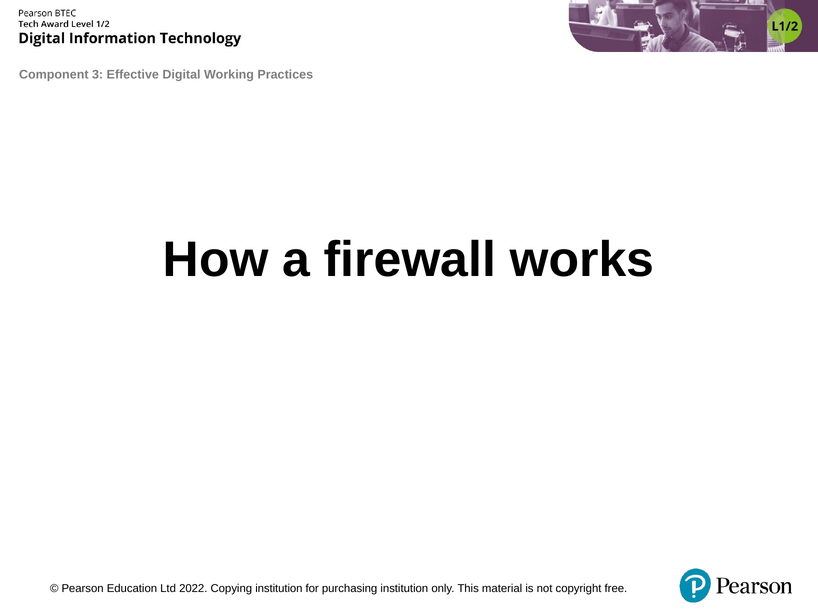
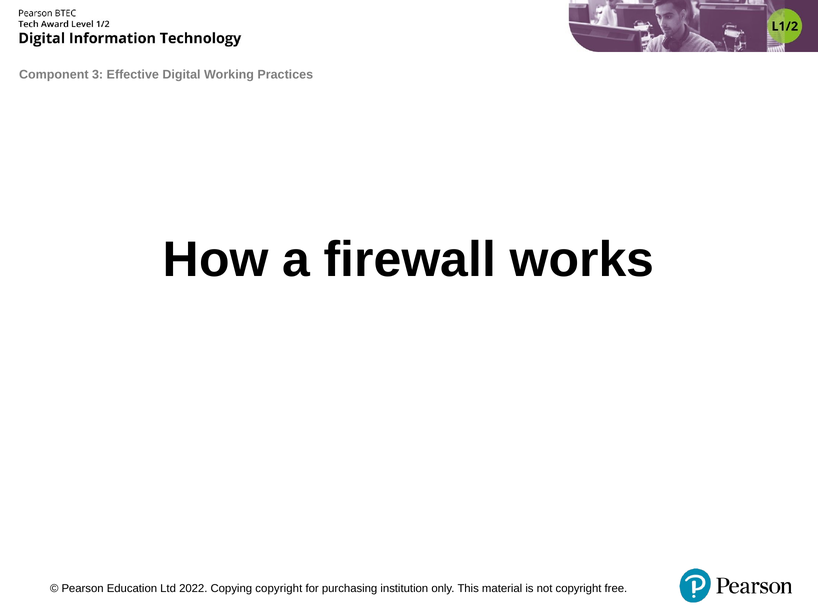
Copying institution: institution -> copyright
